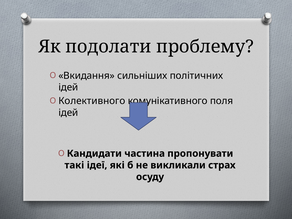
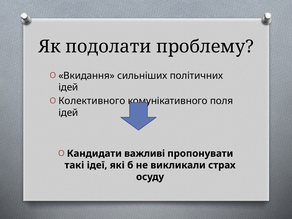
частина: частина -> важливі
